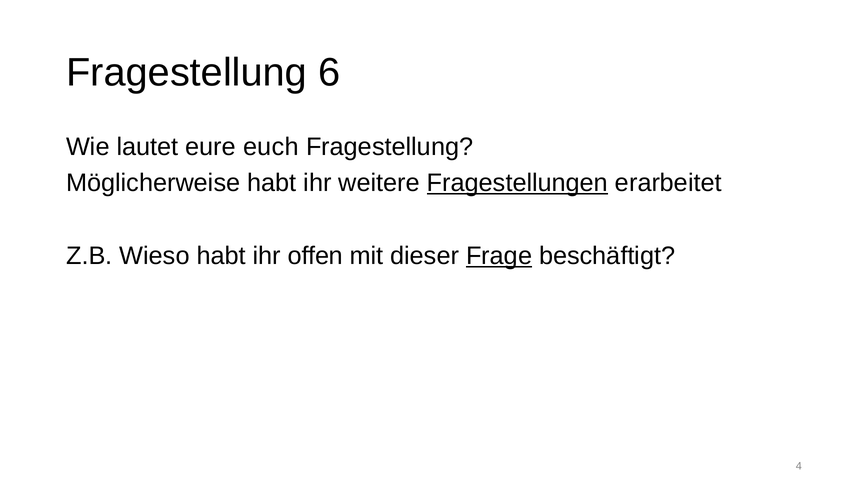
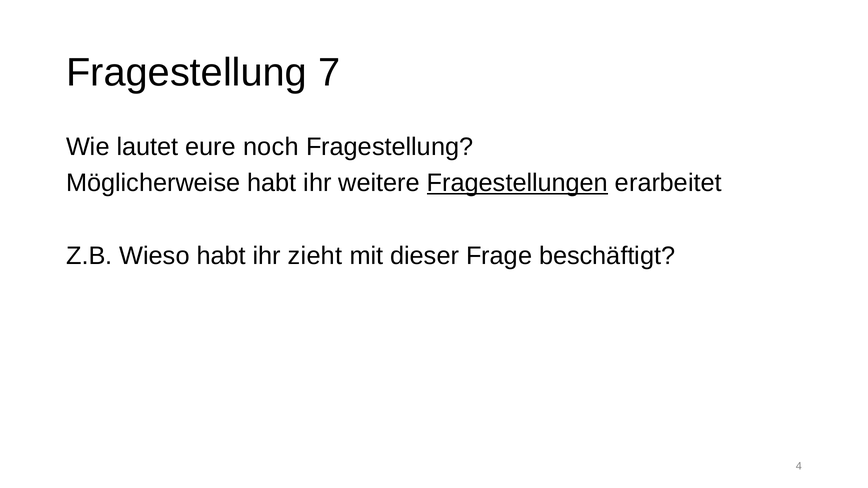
6: 6 -> 7
euch: euch -> noch
offen: offen -> zieht
Frage underline: present -> none
